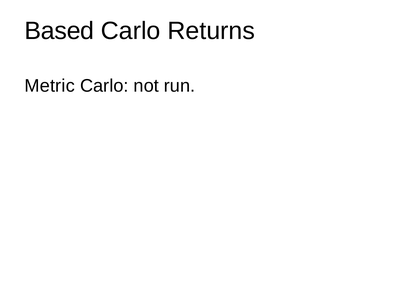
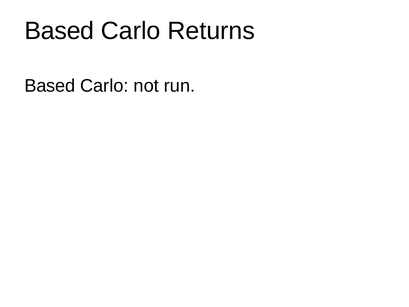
Metric at (50, 86): Metric -> Based
